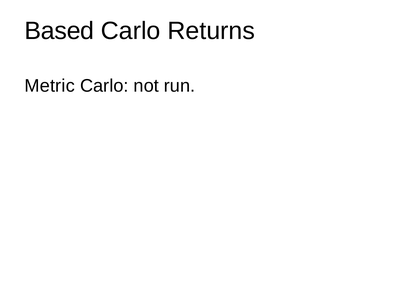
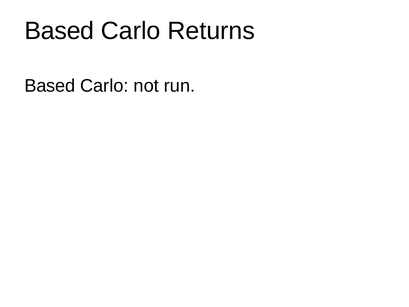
Metric at (50, 86): Metric -> Based
